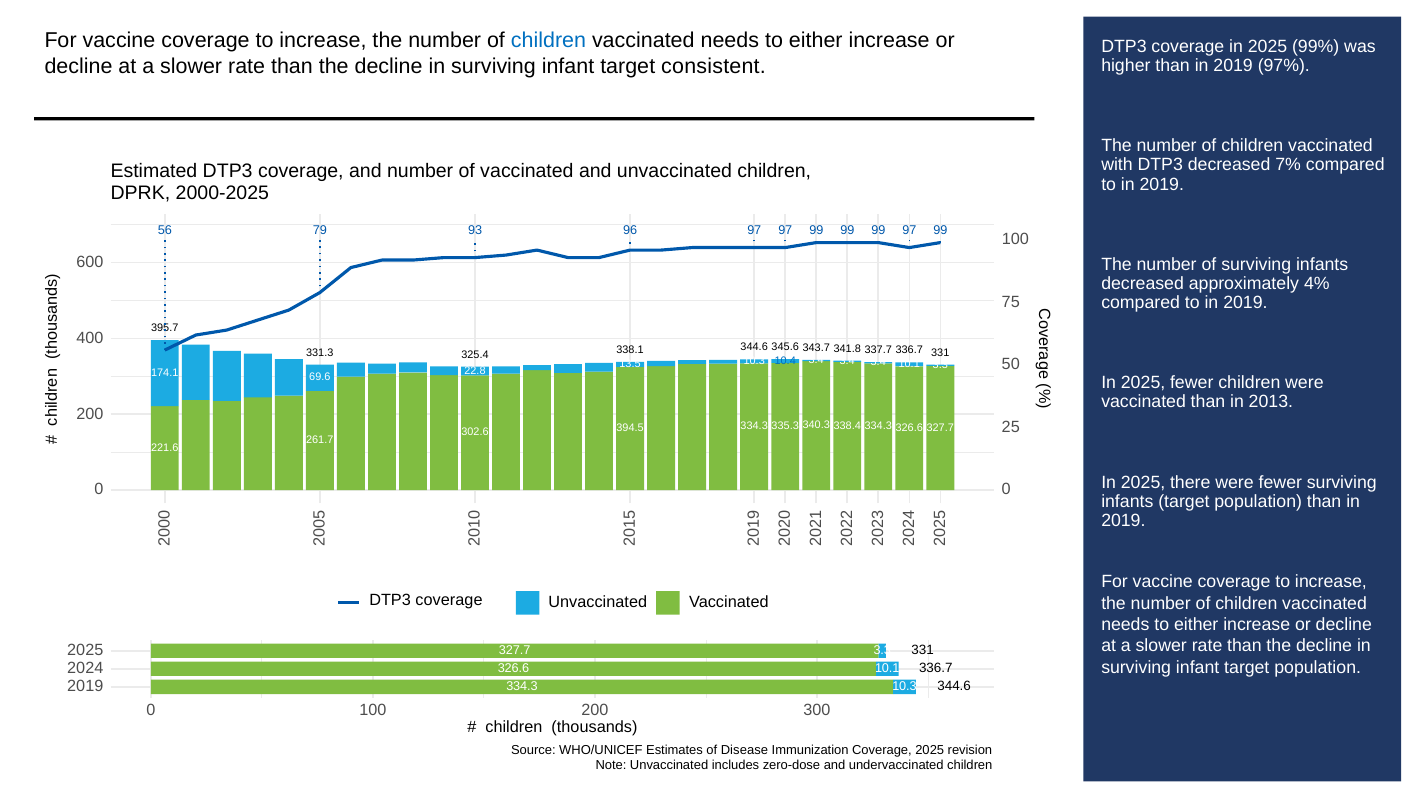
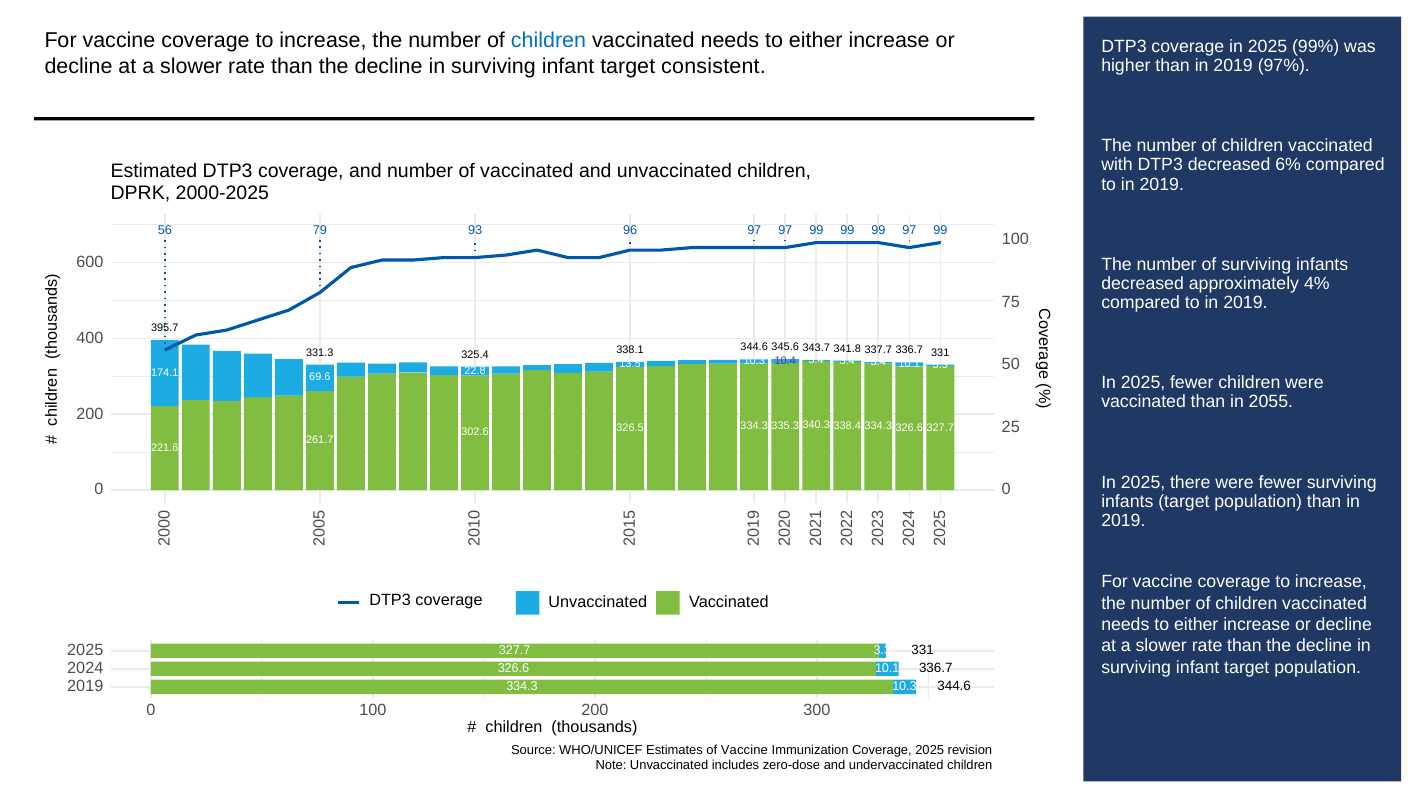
7%: 7% -> 6%
10.4 colour: blue -> purple
2013: 2013 -> 2055
394.5: 394.5 -> 326.5
of Disease: Disease -> Vaccine
